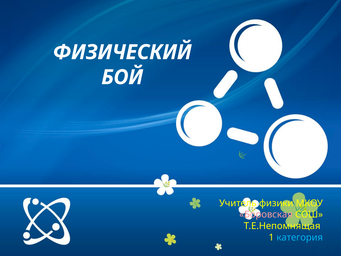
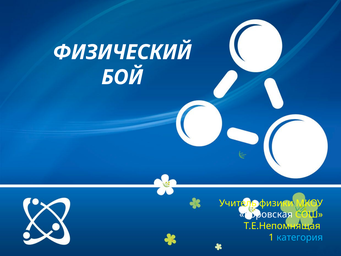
Боровская colour: pink -> white
